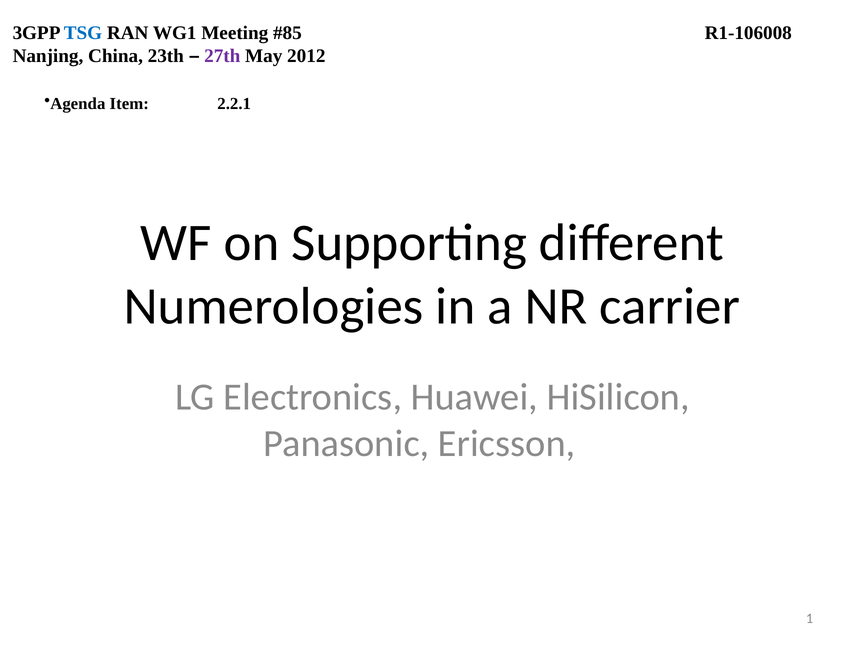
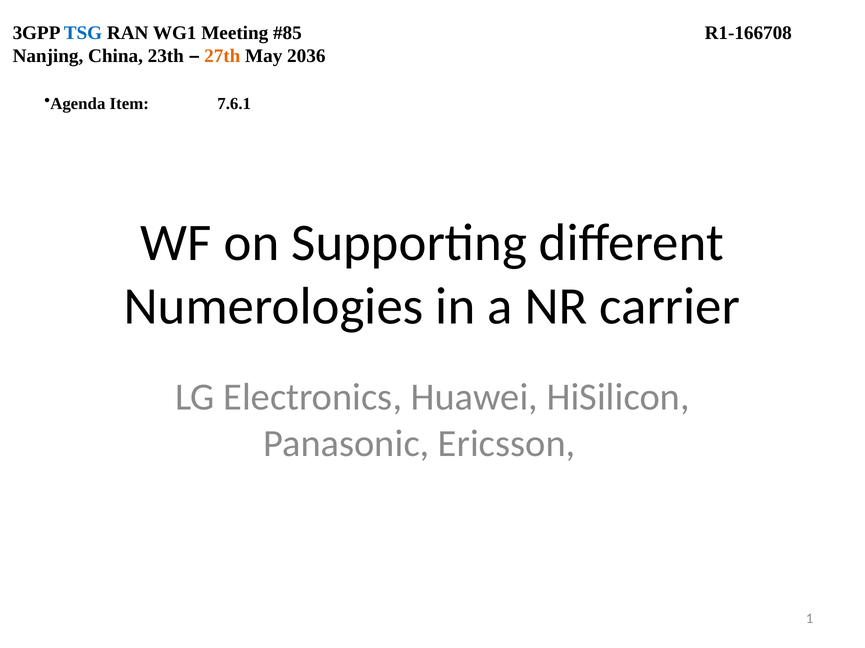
R1-106008: R1-106008 -> R1-166708
27th colour: purple -> orange
2012: 2012 -> 2036
2.2.1: 2.2.1 -> 7.6.1
